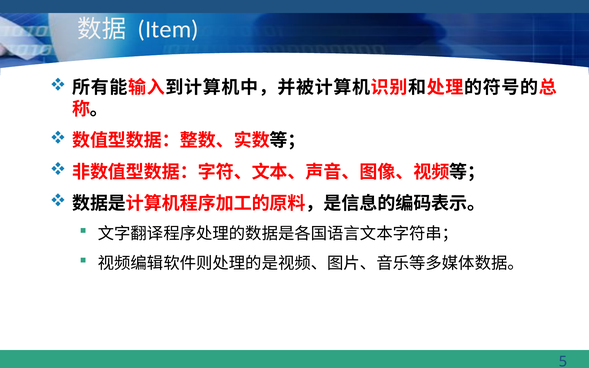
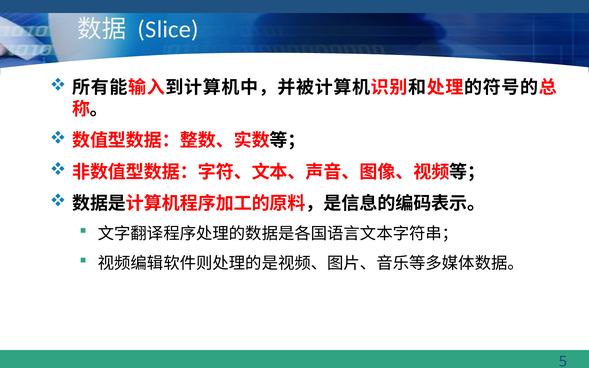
Item: Item -> Slice
